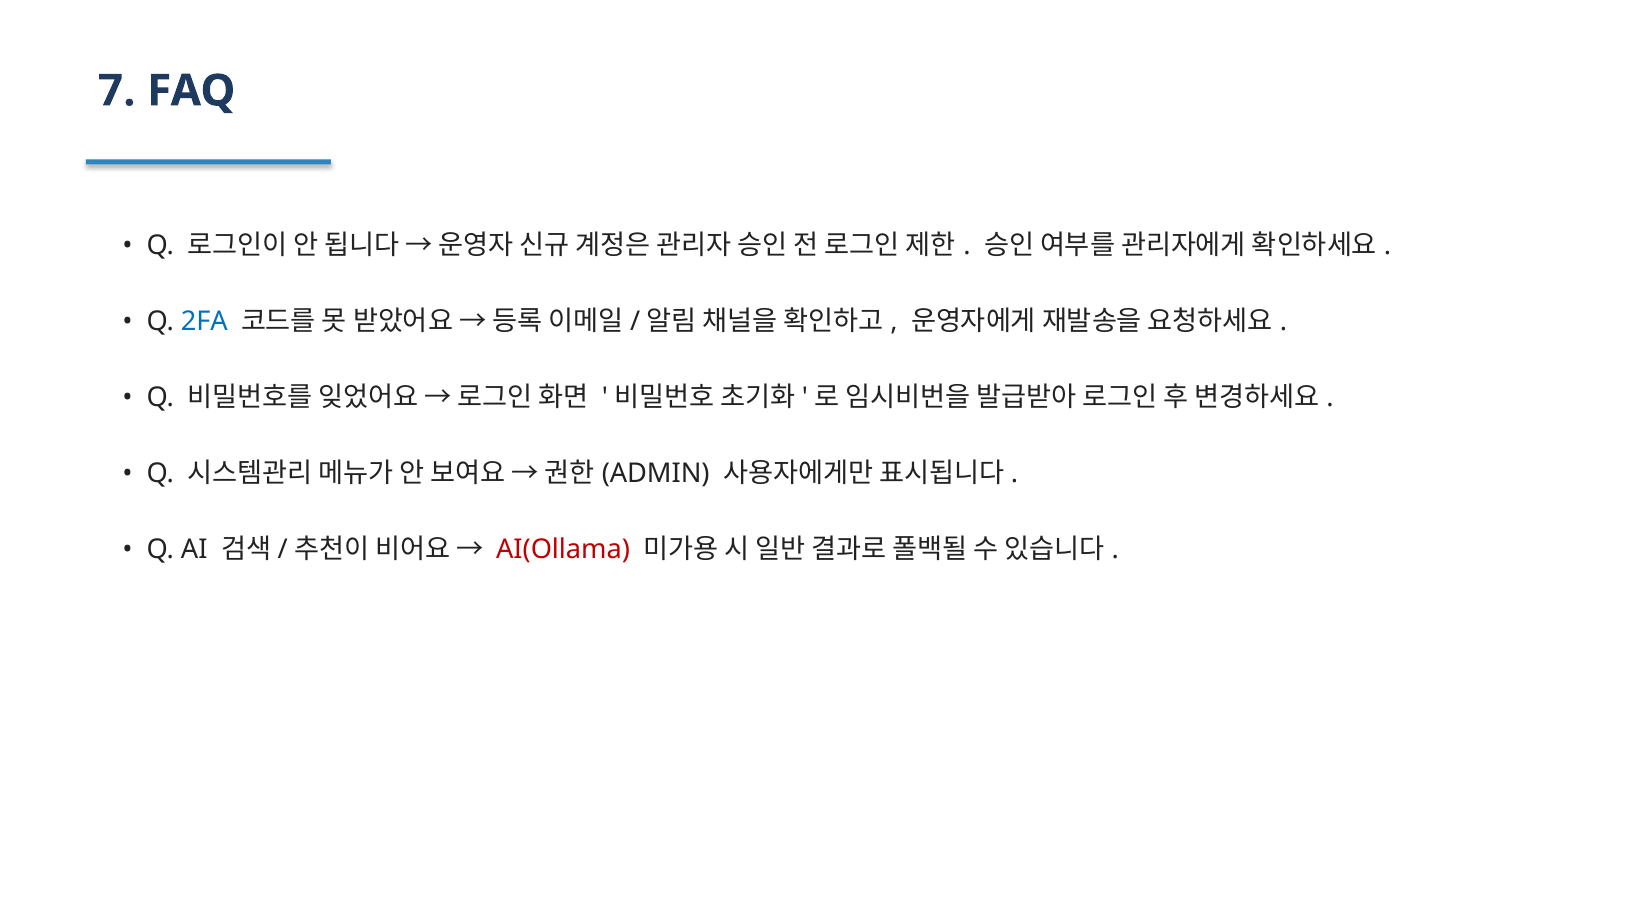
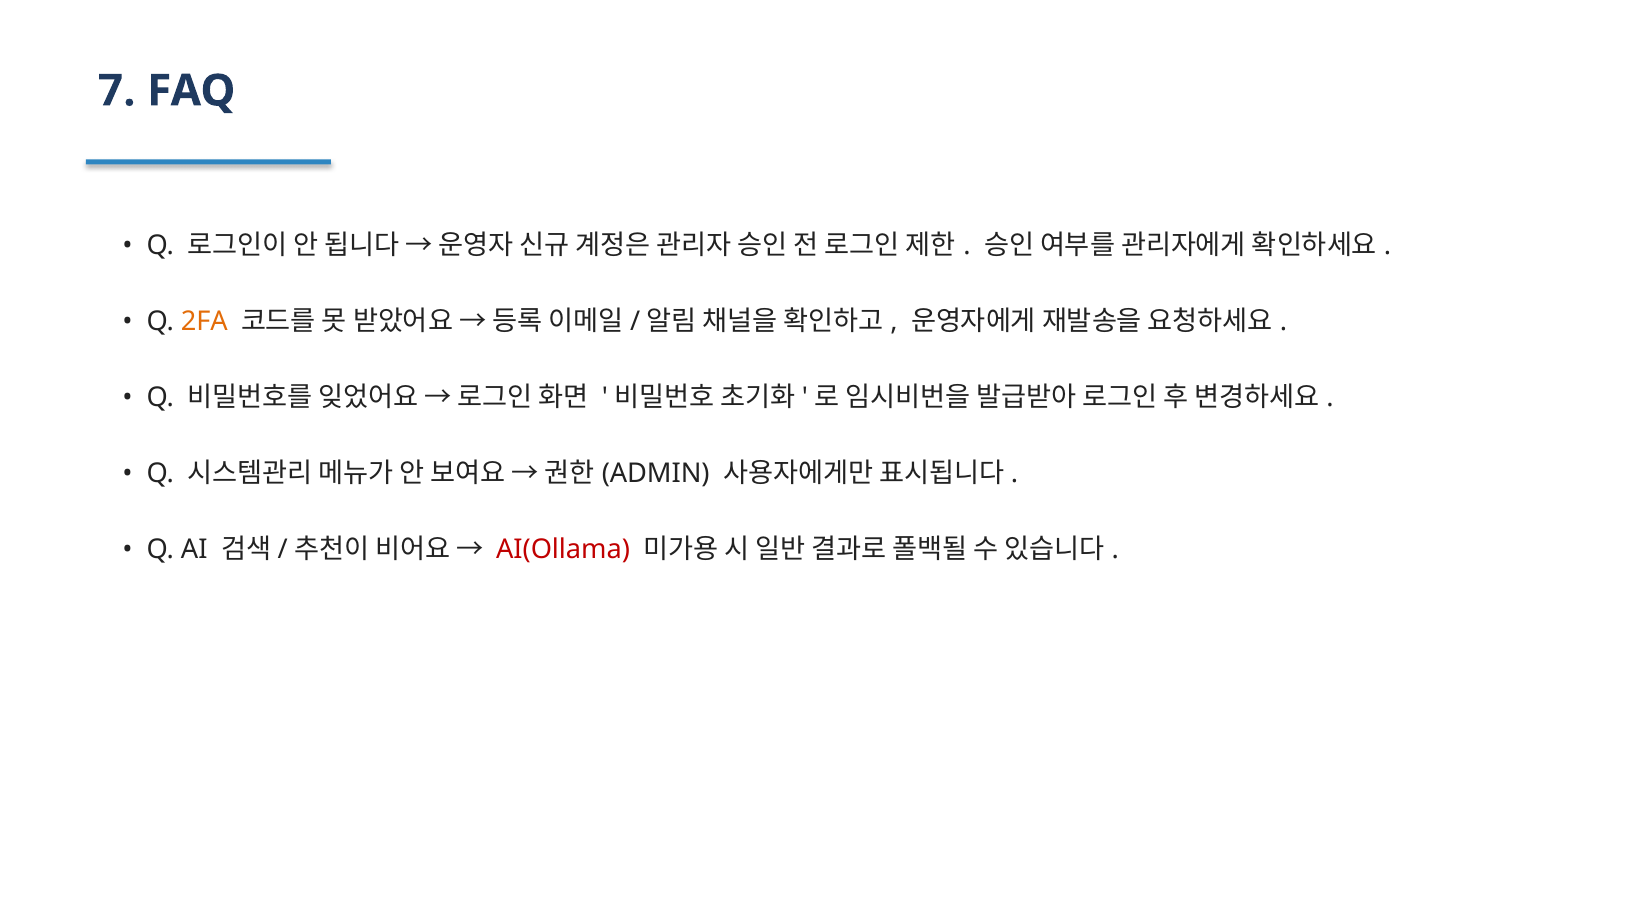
2FA colour: blue -> orange
